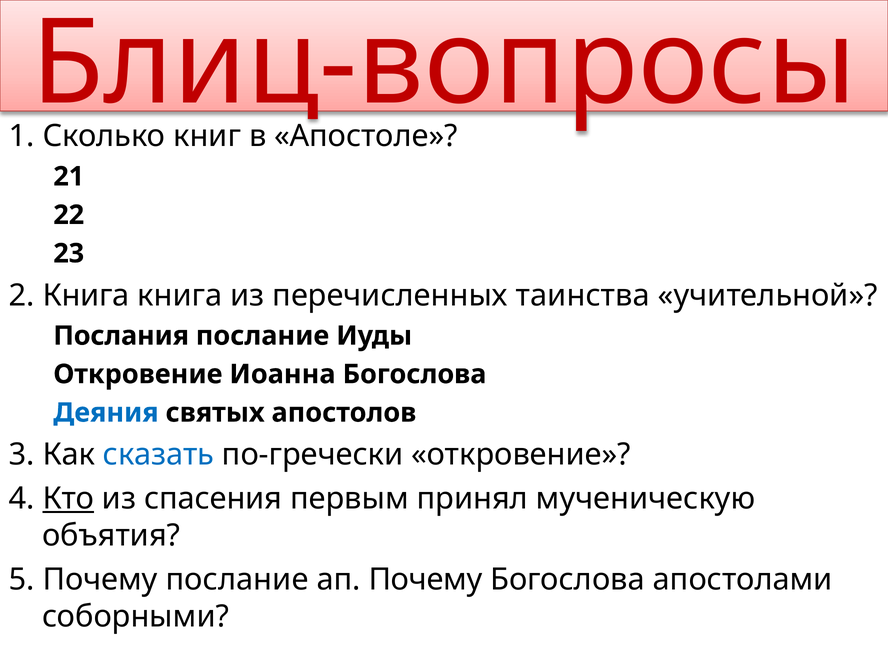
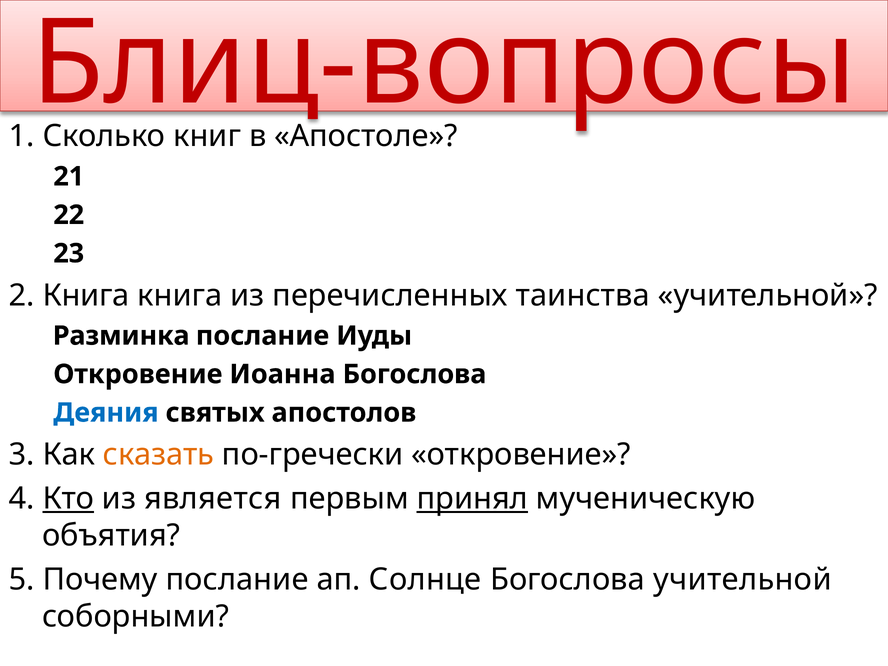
Послания: Послания -> Разминка
сказать colour: blue -> orange
спасения: спасения -> является
принял underline: none -> present
ап Почему: Почему -> Солнце
Богослова апостолами: апостолами -> учительной
